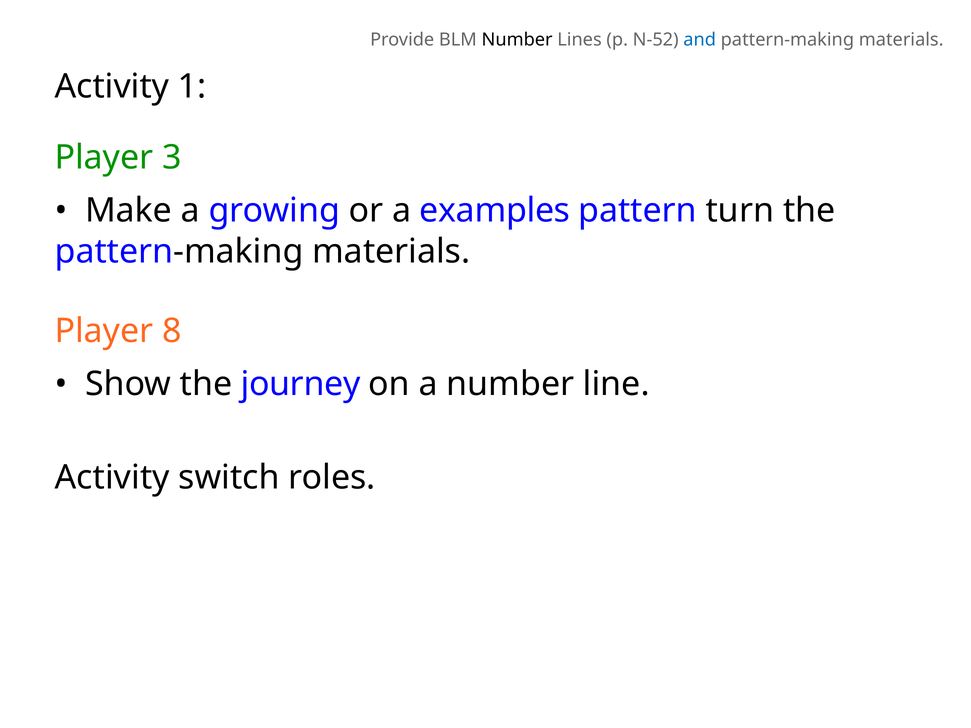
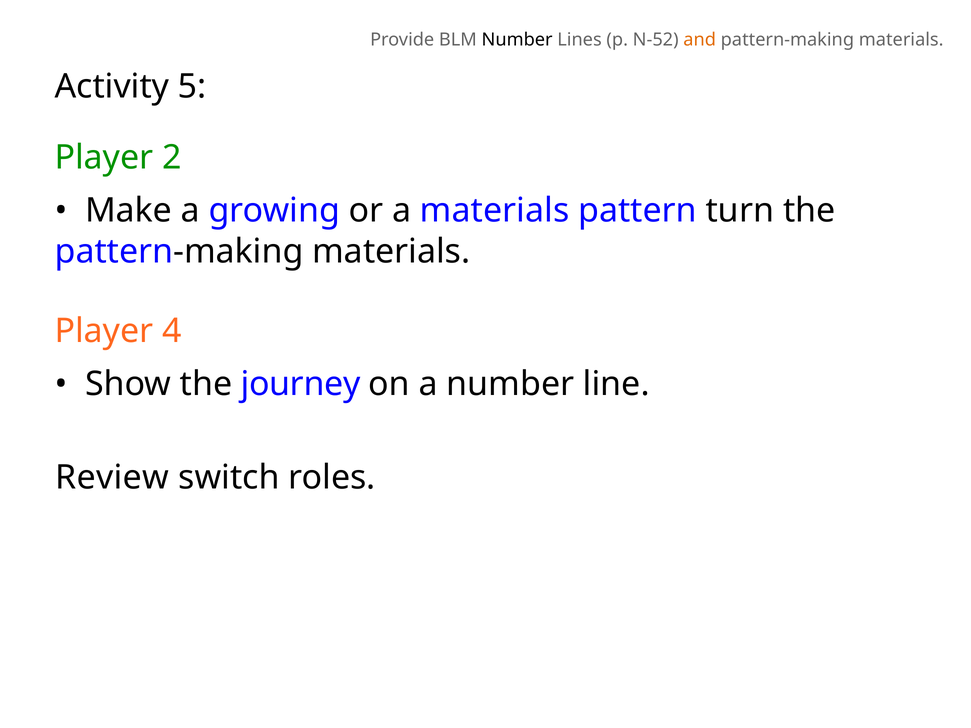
and colour: blue -> orange
1: 1 -> 5
3: 3 -> 2
a examples: examples -> materials
8: 8 -> 4
Activity at (112, 478): Activity -> Review
